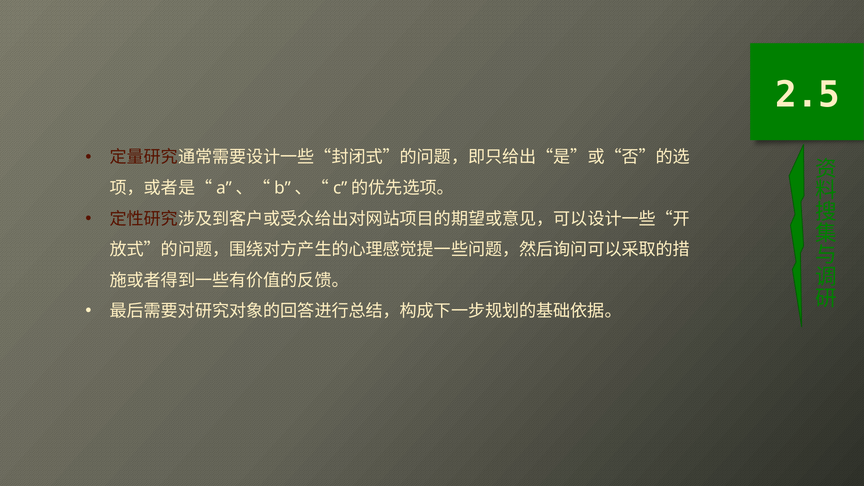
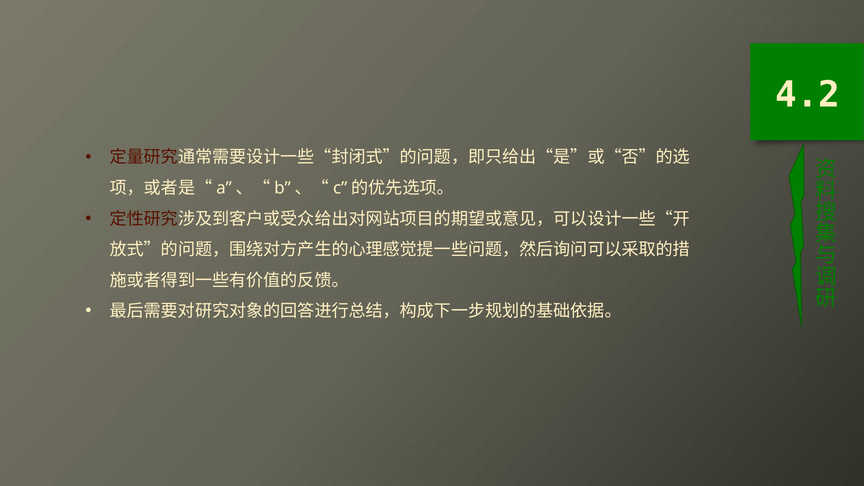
2.5: 2.5 -> 4.2
